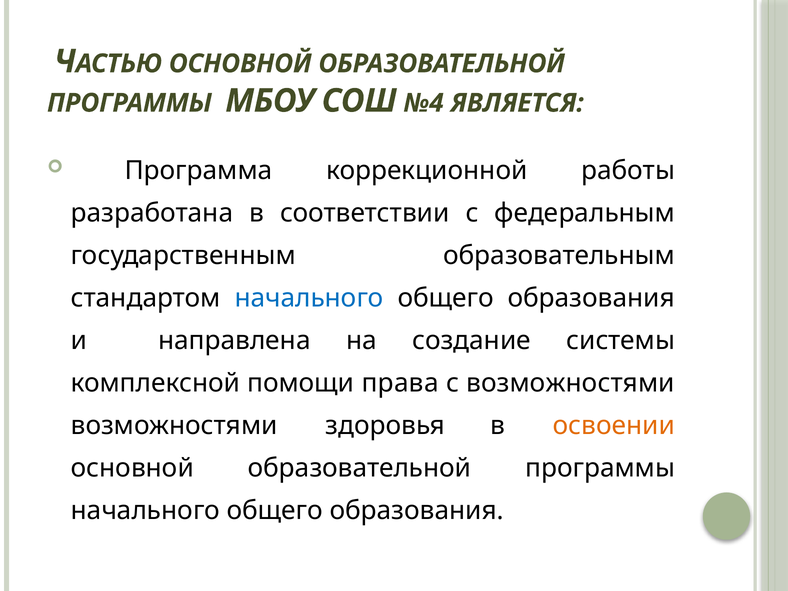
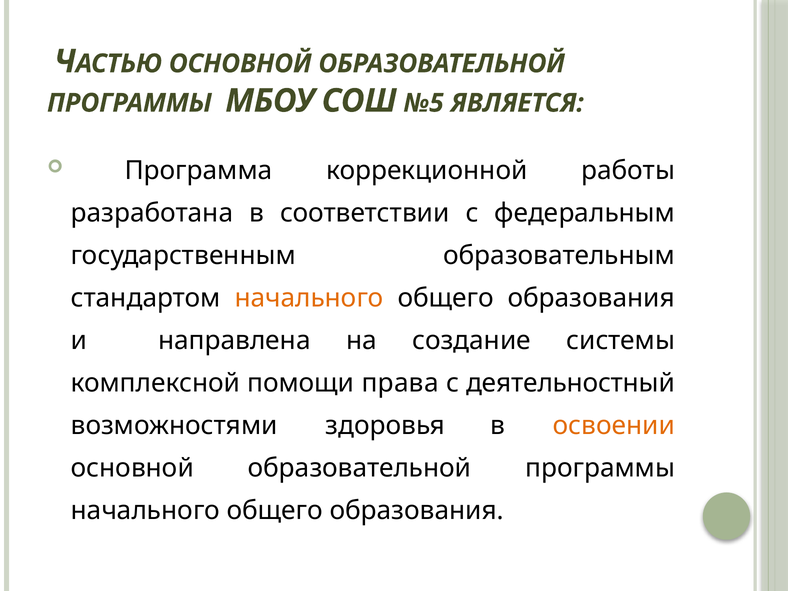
№4: №4 -> №5
начального at (309, 298) colour: blue -> orange
с возможностями: возможностями -> деятельностный
